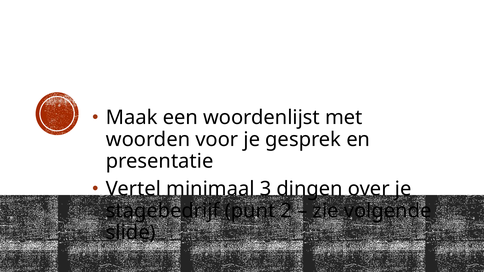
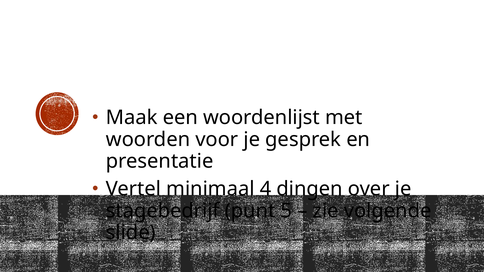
3: 3 -> 4
2: 2 -> 5
